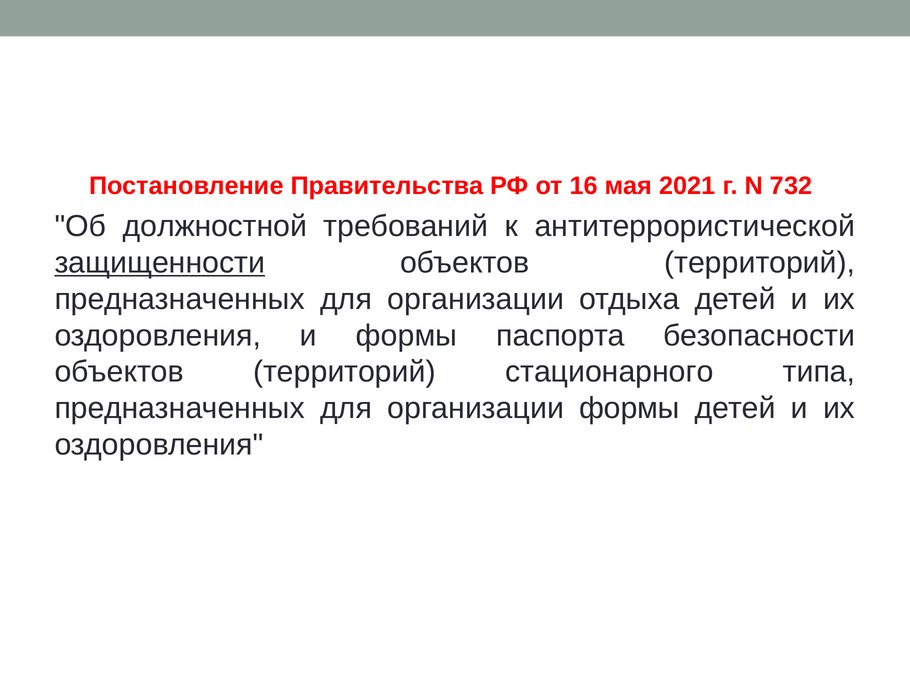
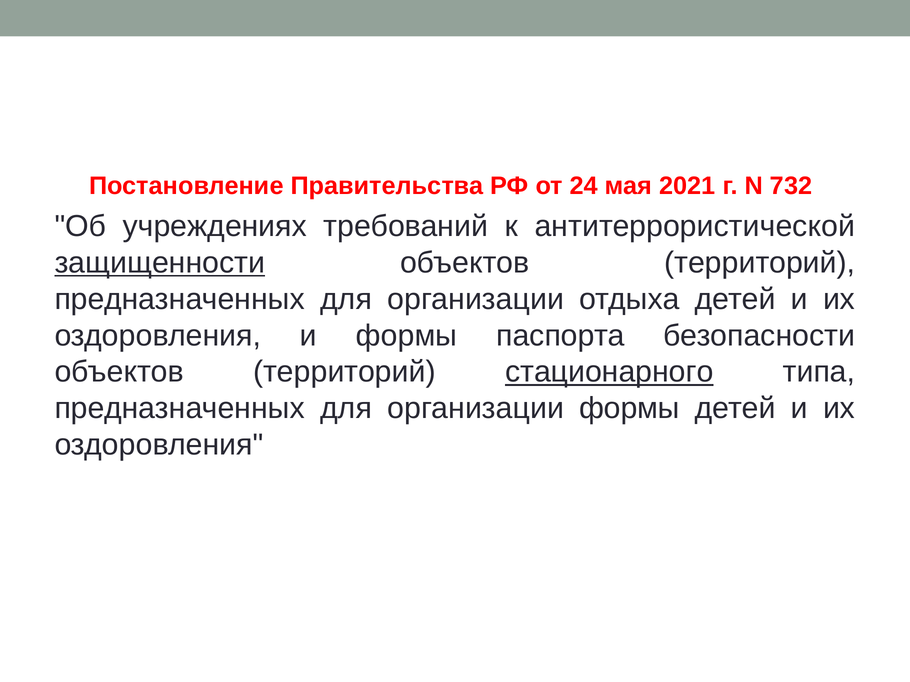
16: 16 -> 24
должностной: должностной -> учреждениях
стационарного underline: none -> present
